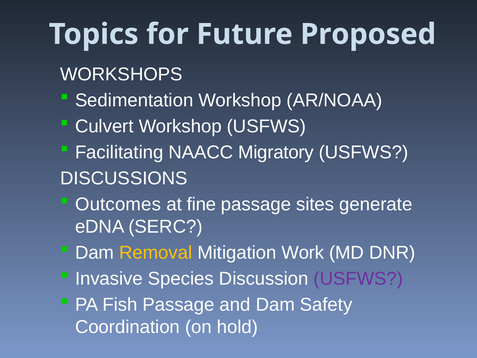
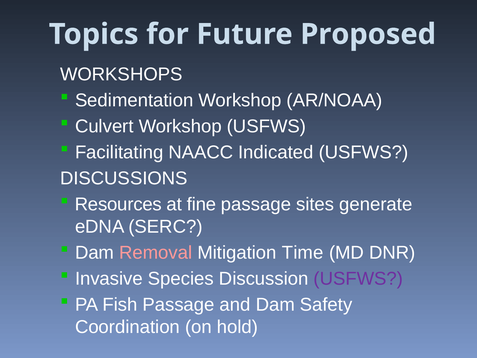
Migratory: Migratory -> Indicated
Outcomes: Outcomes -> Resources
Removal colour: yellow -> pink
Work: Work -> Time
